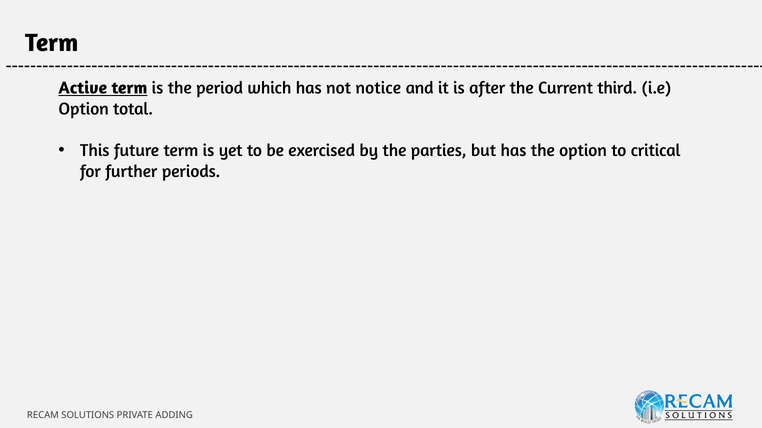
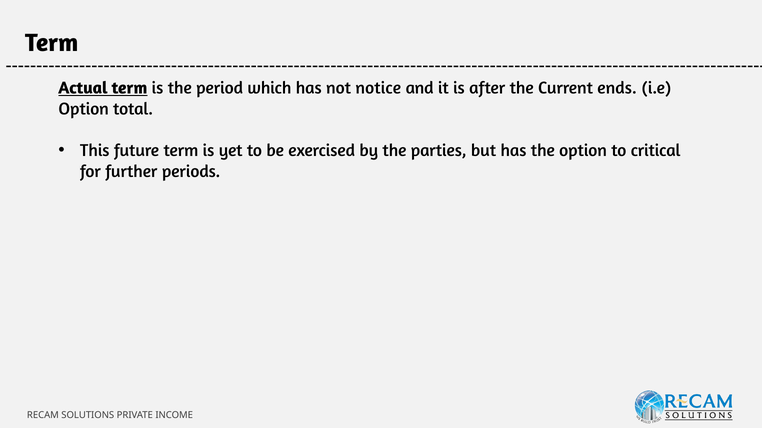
Active: Active -> Actual
third: third -> ends
ADDING: ADDING -> INCOME
